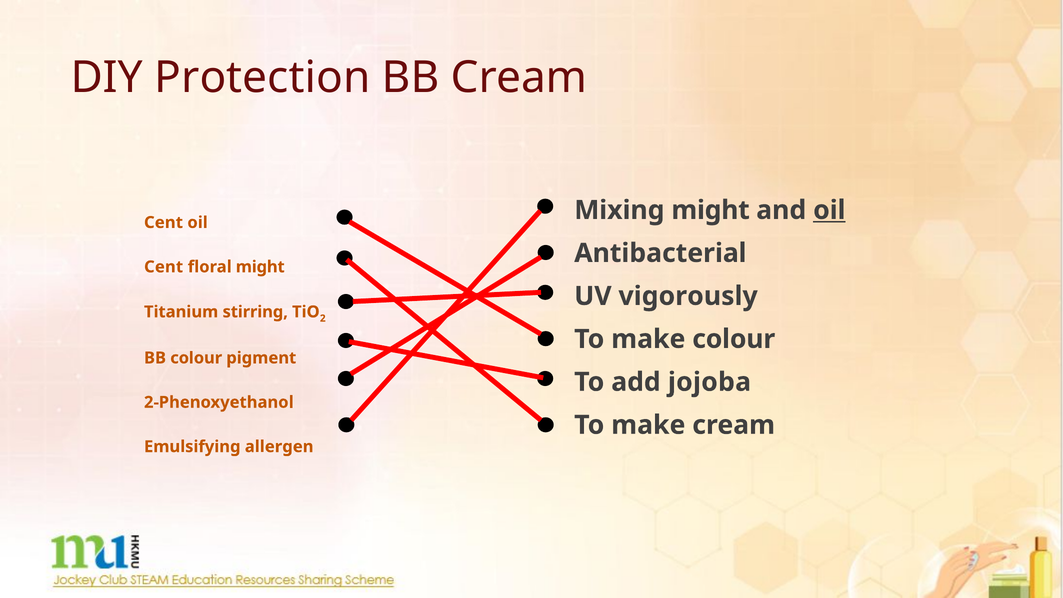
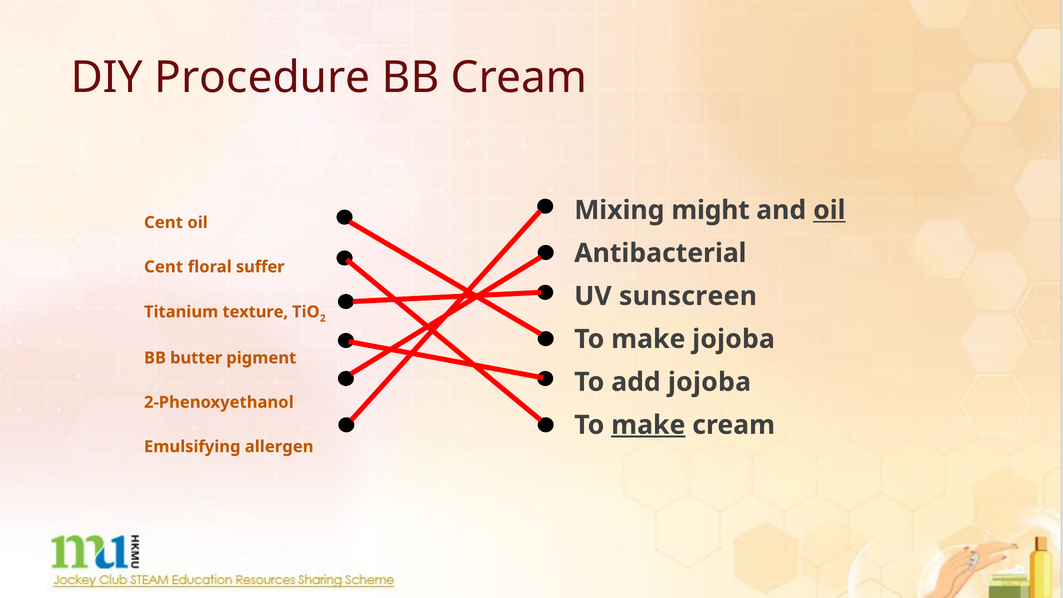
Protection: Protection -> Procedure
floral might: might -> suffer
vigorously: vigorously -> sunscreen
stirring: stirring -> texture
make colour: colour -> jojoba
BB colour: colour -> butter
make at (648, 425) underline: none -> present
